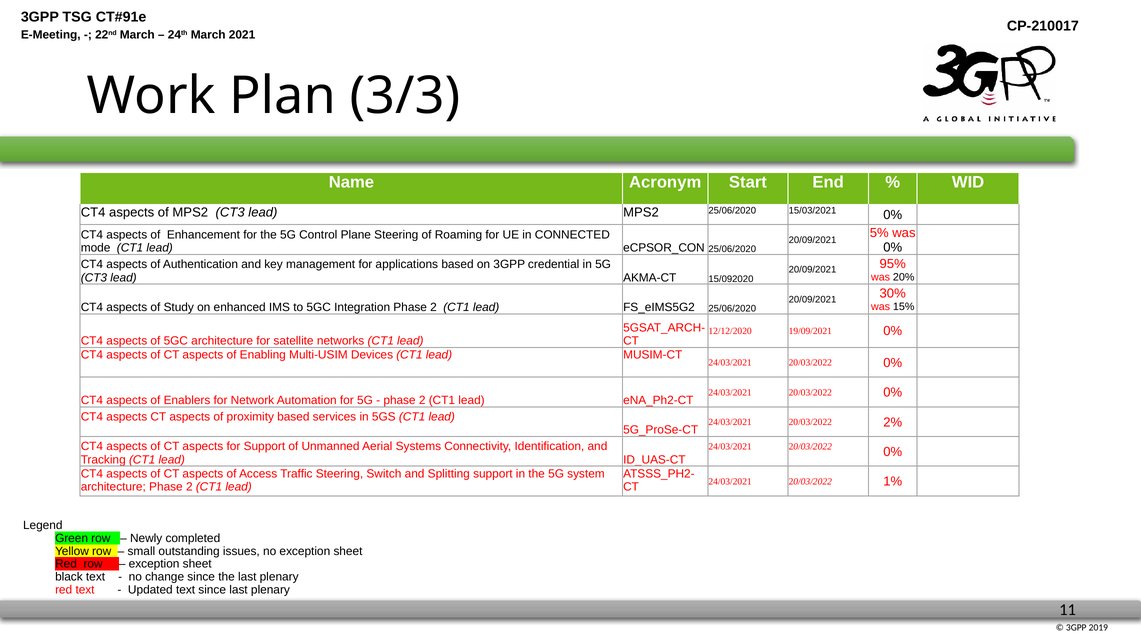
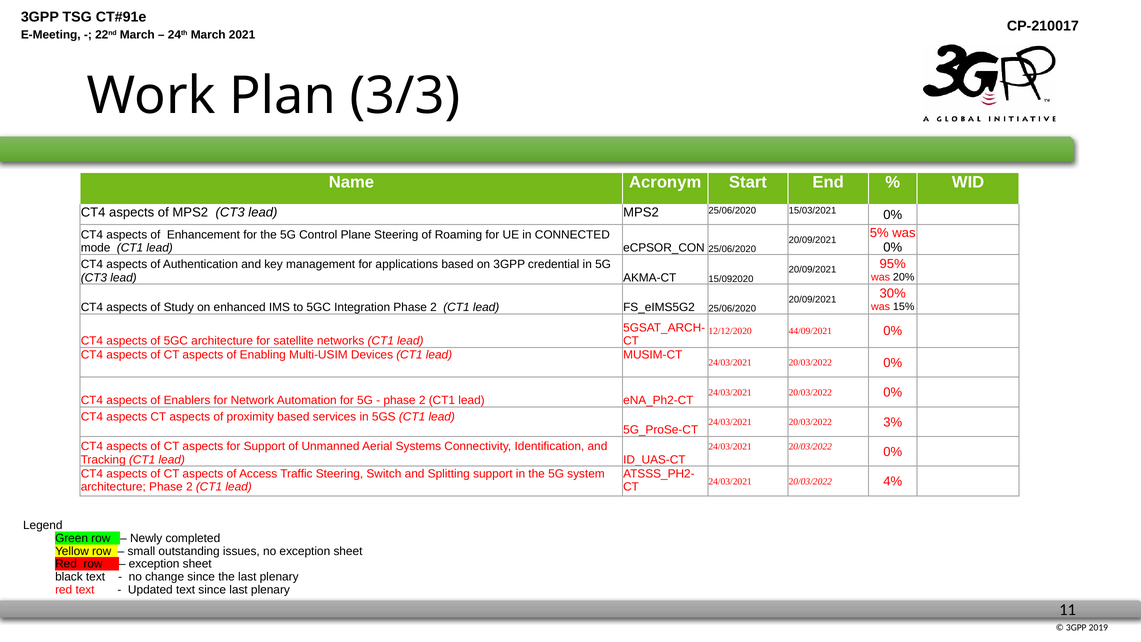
19/09/2021: 19/09/2021 -> 44/09/2021
2%: 2% -> 3%
1%: 1% -> 4%
